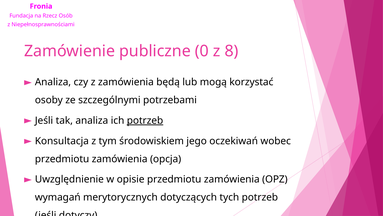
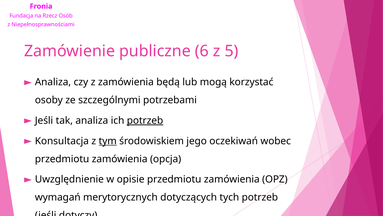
0: 0 -> 6
8: 8 -> 5
tym underline: none -> present
